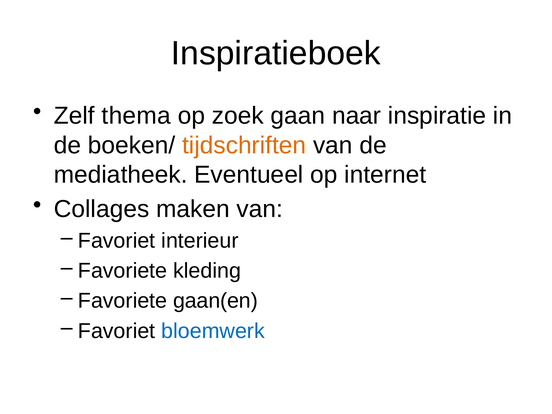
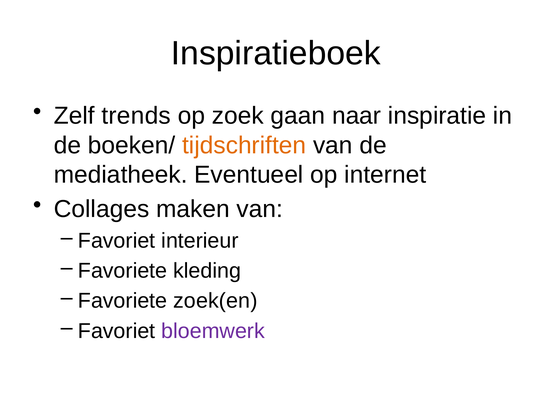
thema: thema -> trends
gaan(en: gaan(en -> zoek(en
bloemwerk colour: blue -> purple
